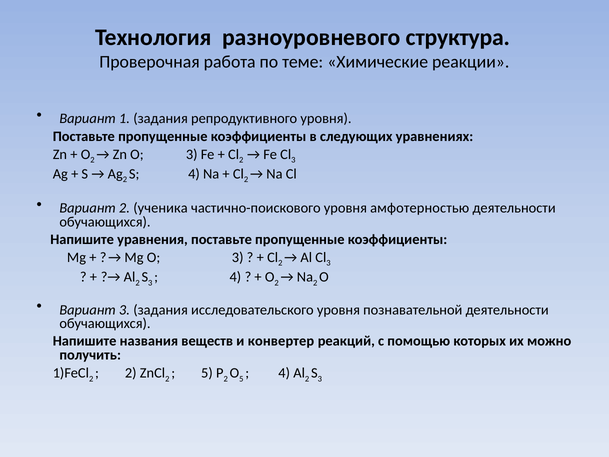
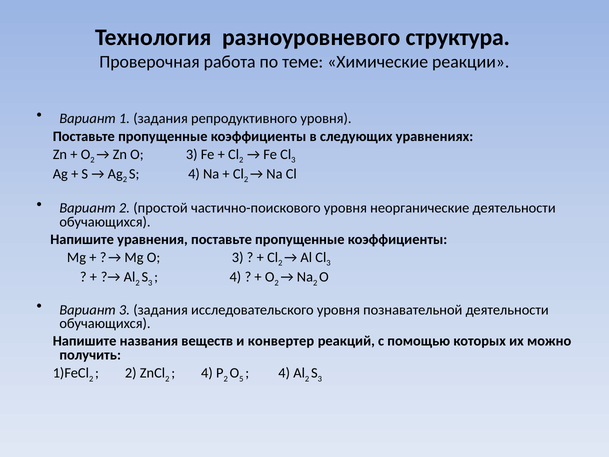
ученика: ученика -> простой
амфотерностью: амфотерностью -> неорганические
5 at (207, 373): 5 -> 4
